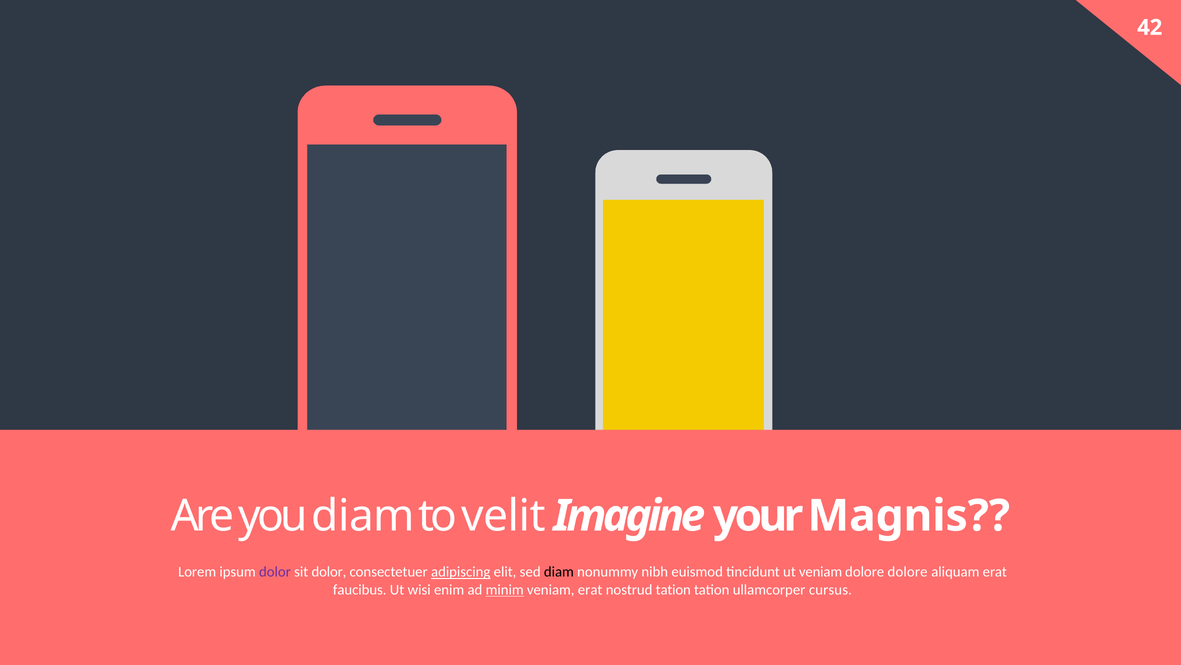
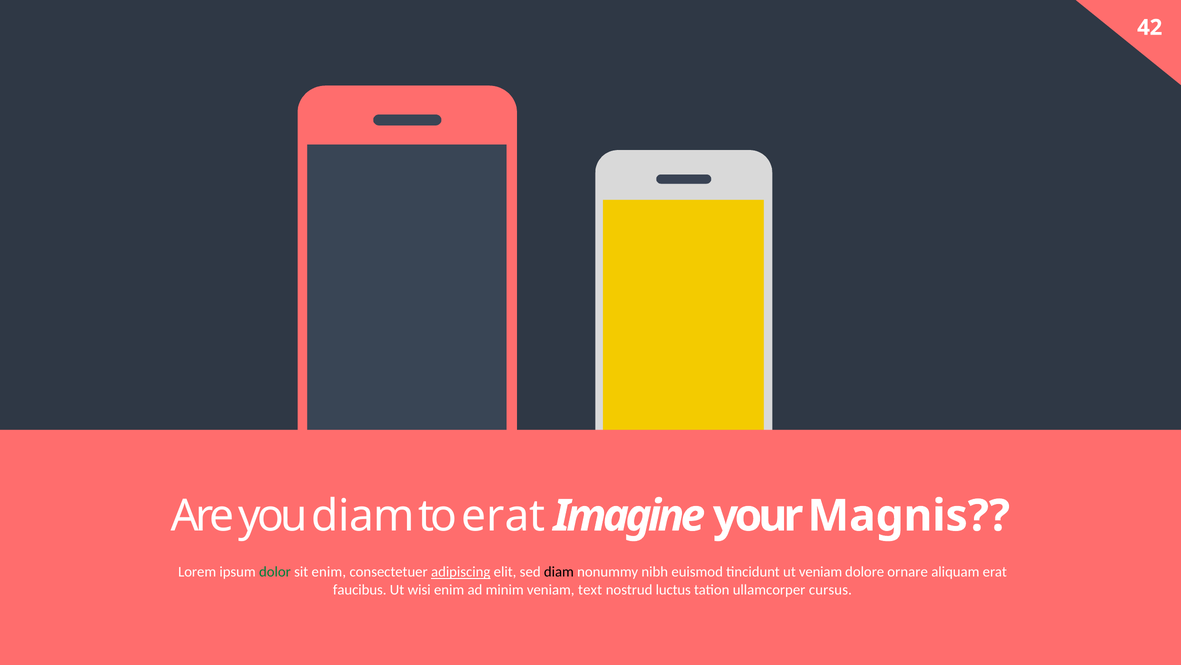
to velit: velit -> erat
dolor at (275, 572) colour: purple -> green
sit dolor: dolor -> enim
dolore dolore: dolore -> ornare
minim underline: present -> none
veniam erat: erat -> text
nostrud tation: tation -> luctus
